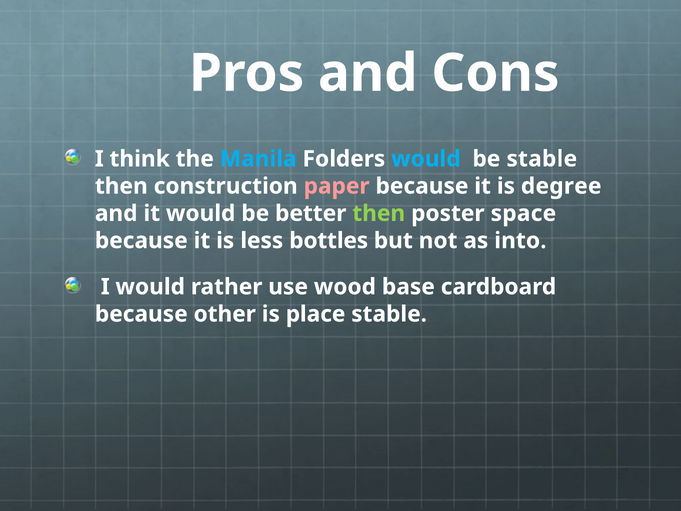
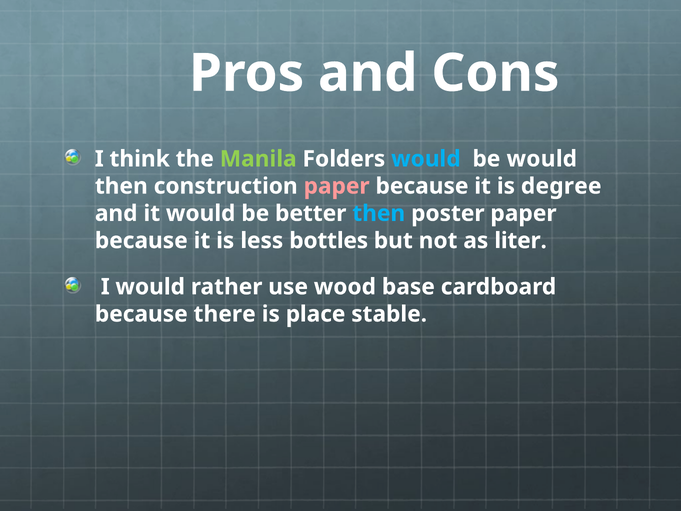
Manila colour: light blue -> light green
be stable: stable -> would
then at (379, 213) colour: light green -> light blue
poster space: space -> paper
into: into -> liter
other: other -> there
